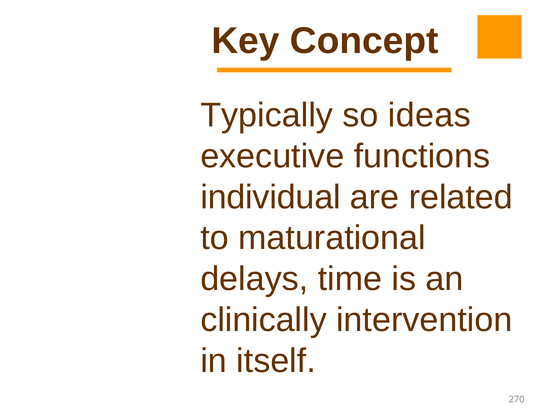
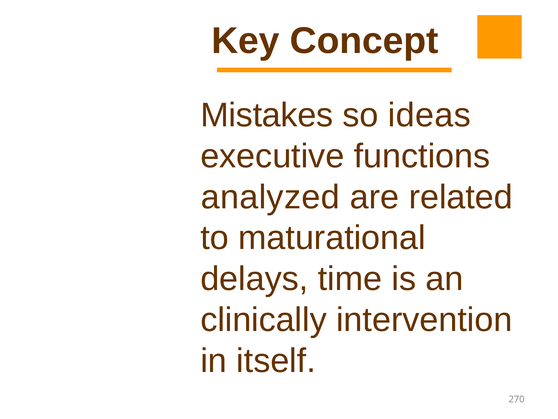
Typically: Typically -> Mistakes
individual: individual -> analyzed
